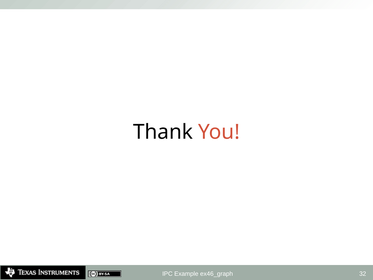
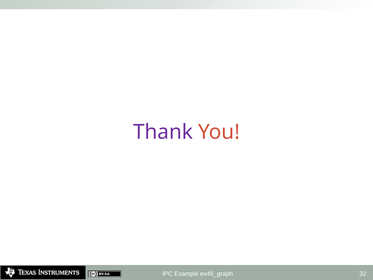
Thank colour: black -> purple
